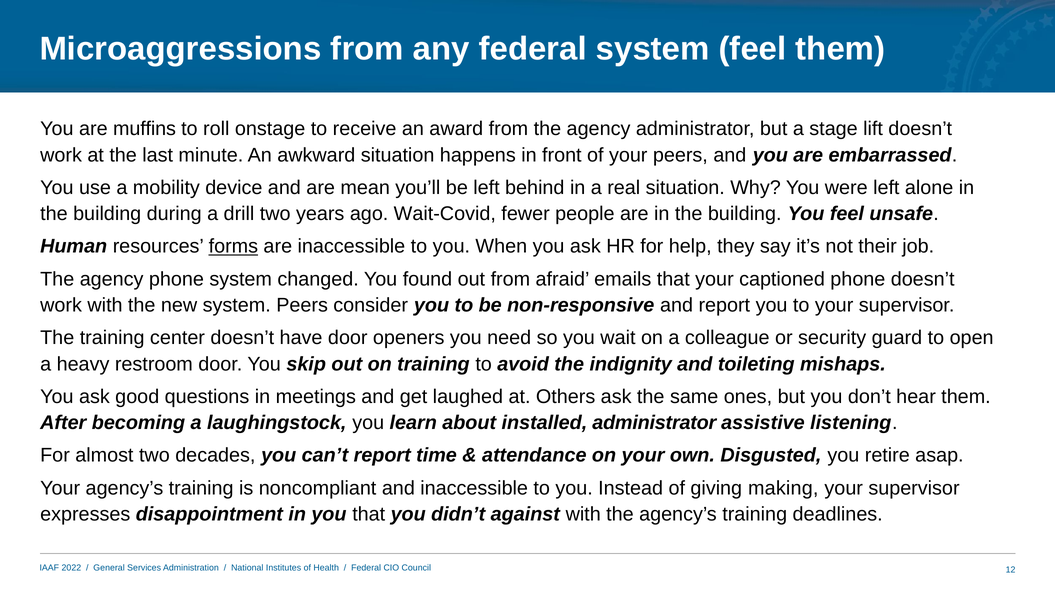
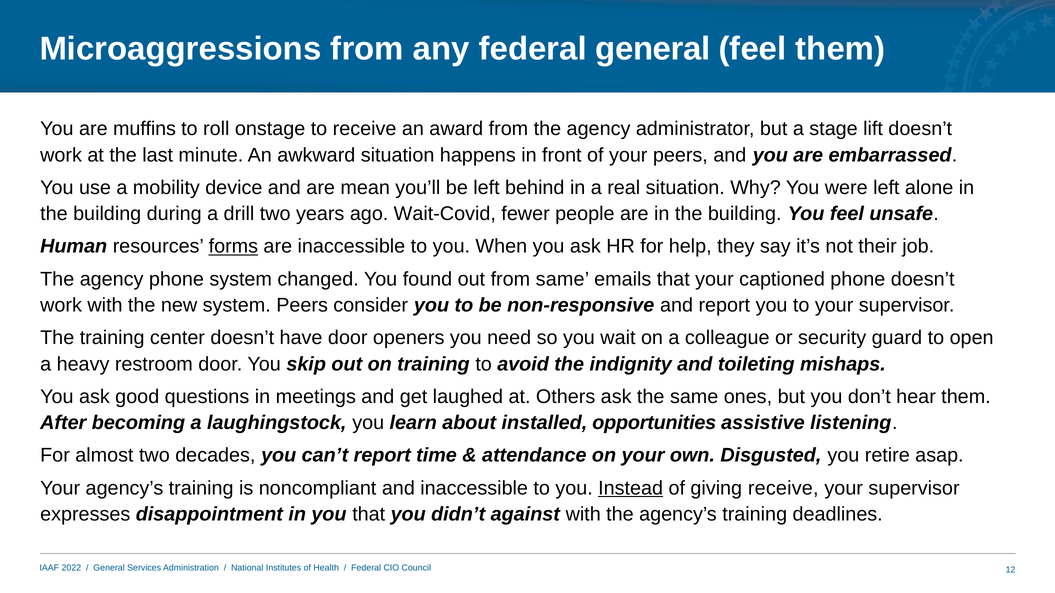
federal system: system -> general
from afraid: afraid -> same
installed administrator: administrator -> opportunities
Instead underline: none -> present
giving making: making -> receive
